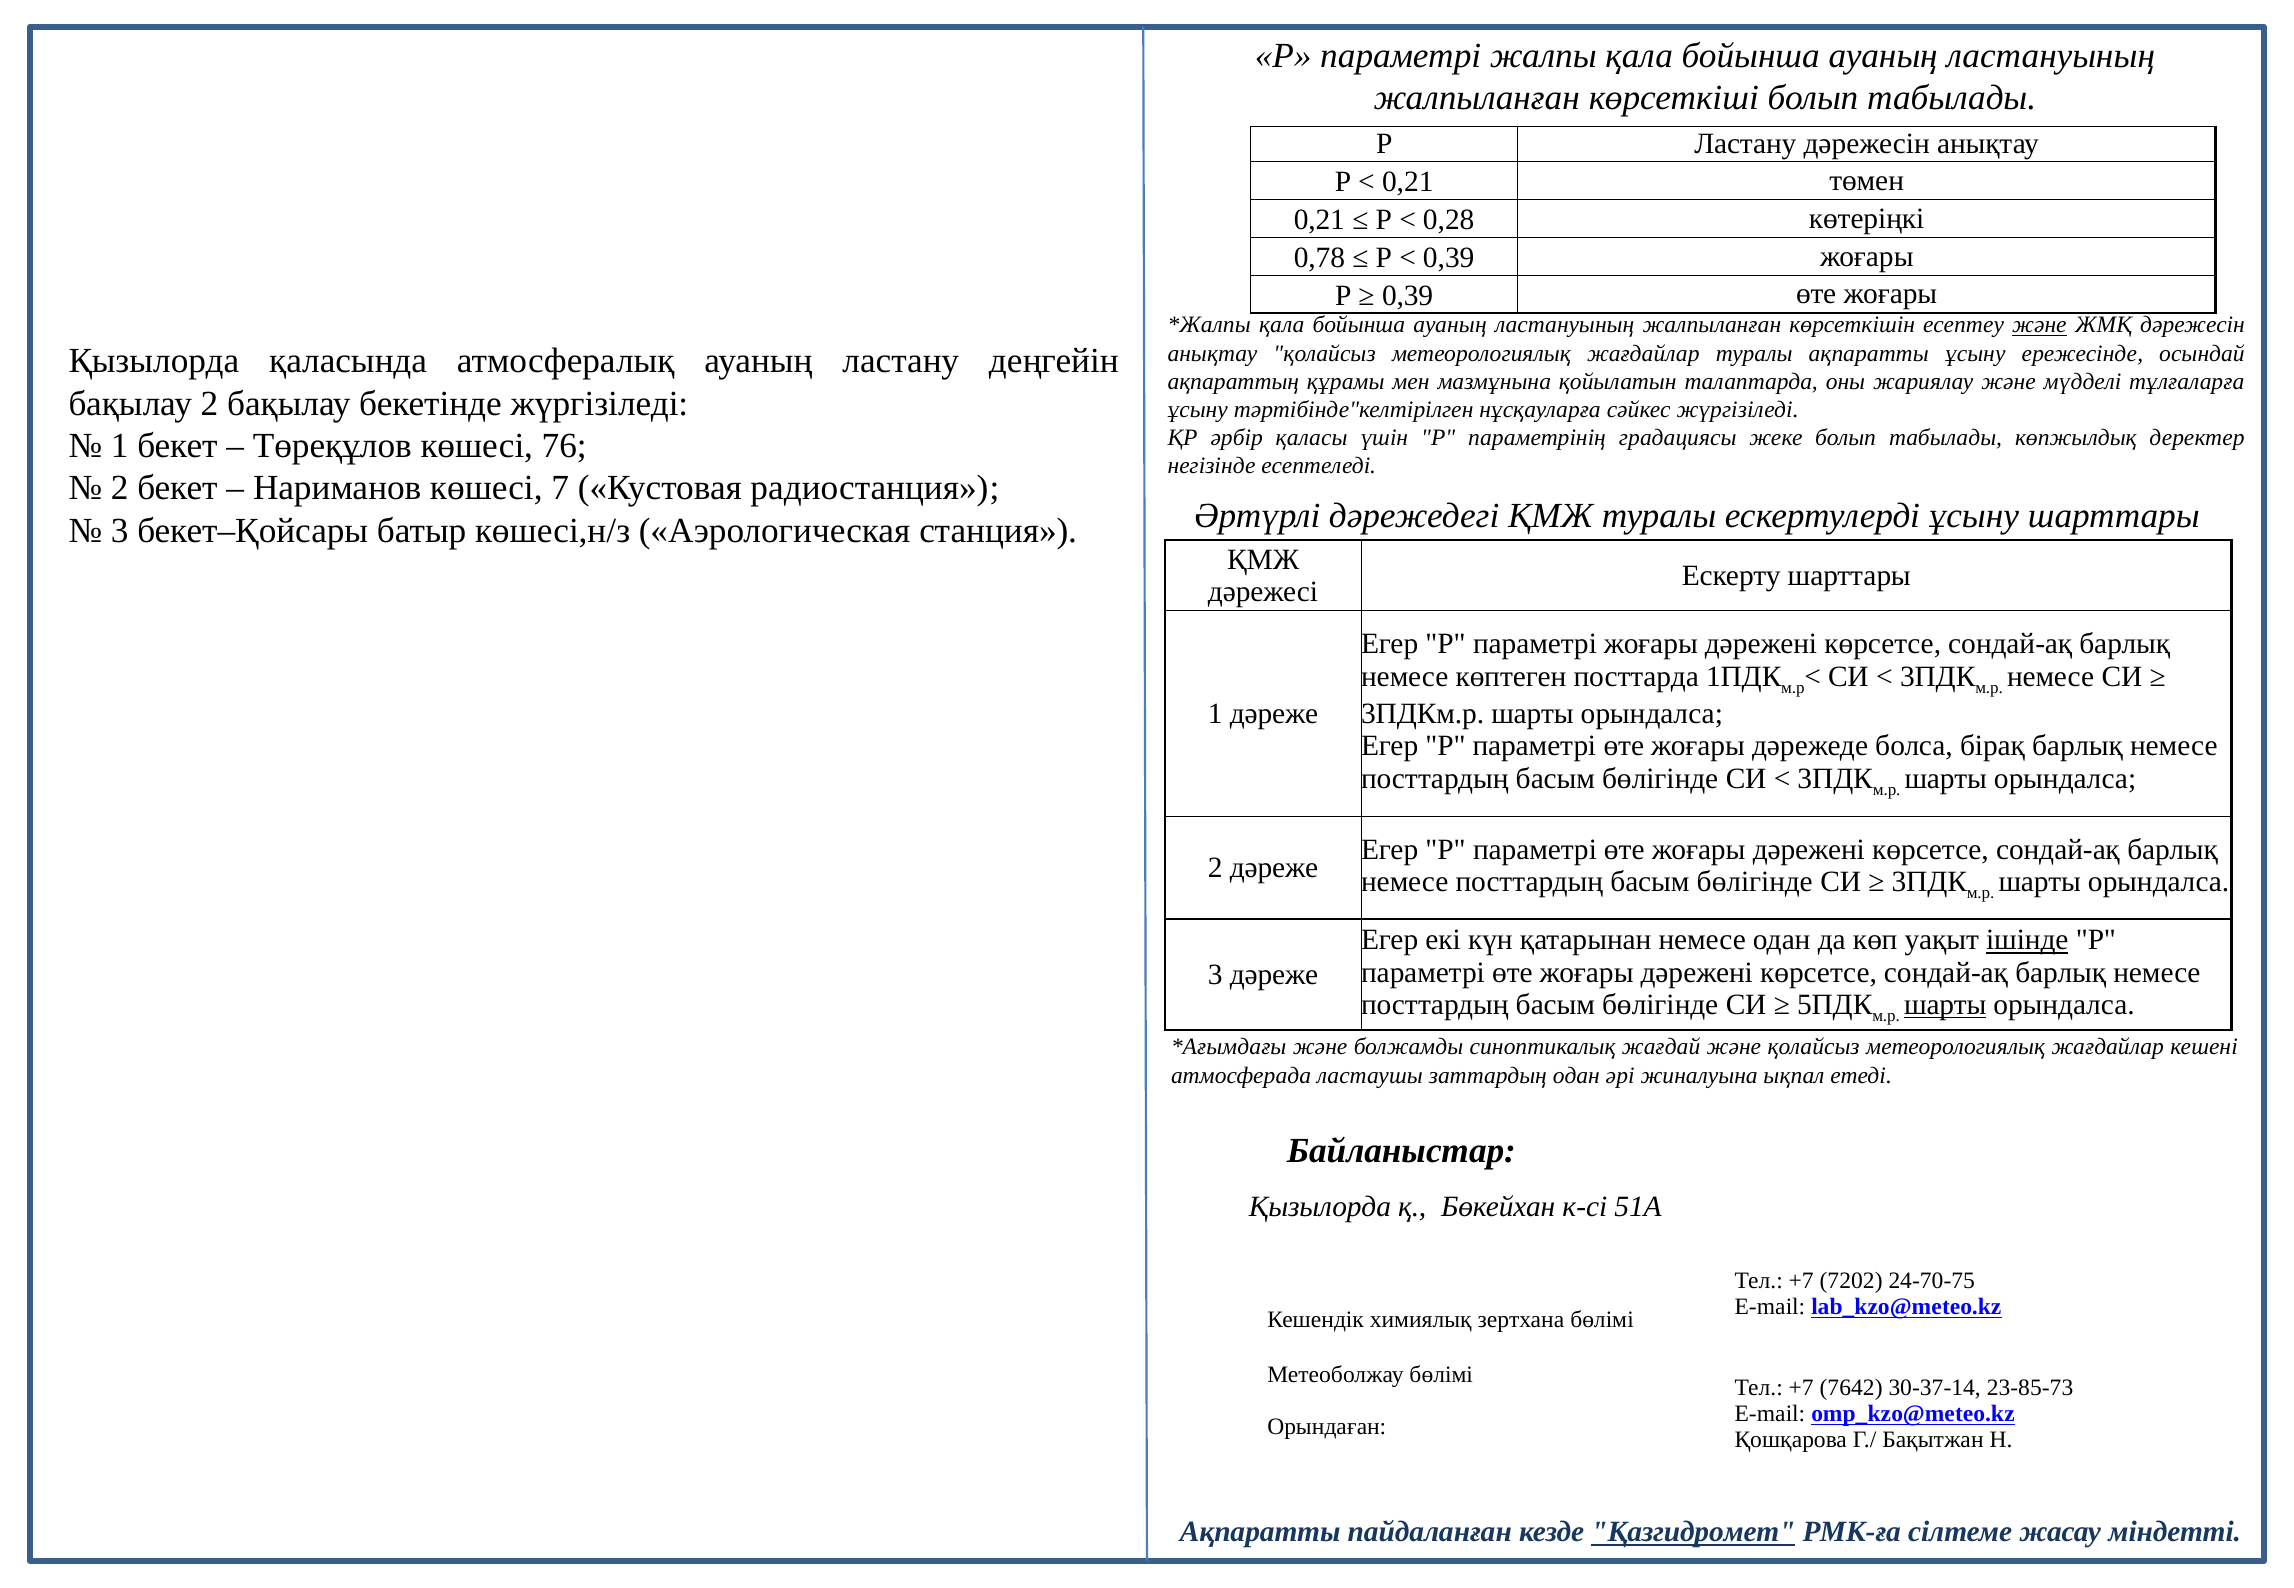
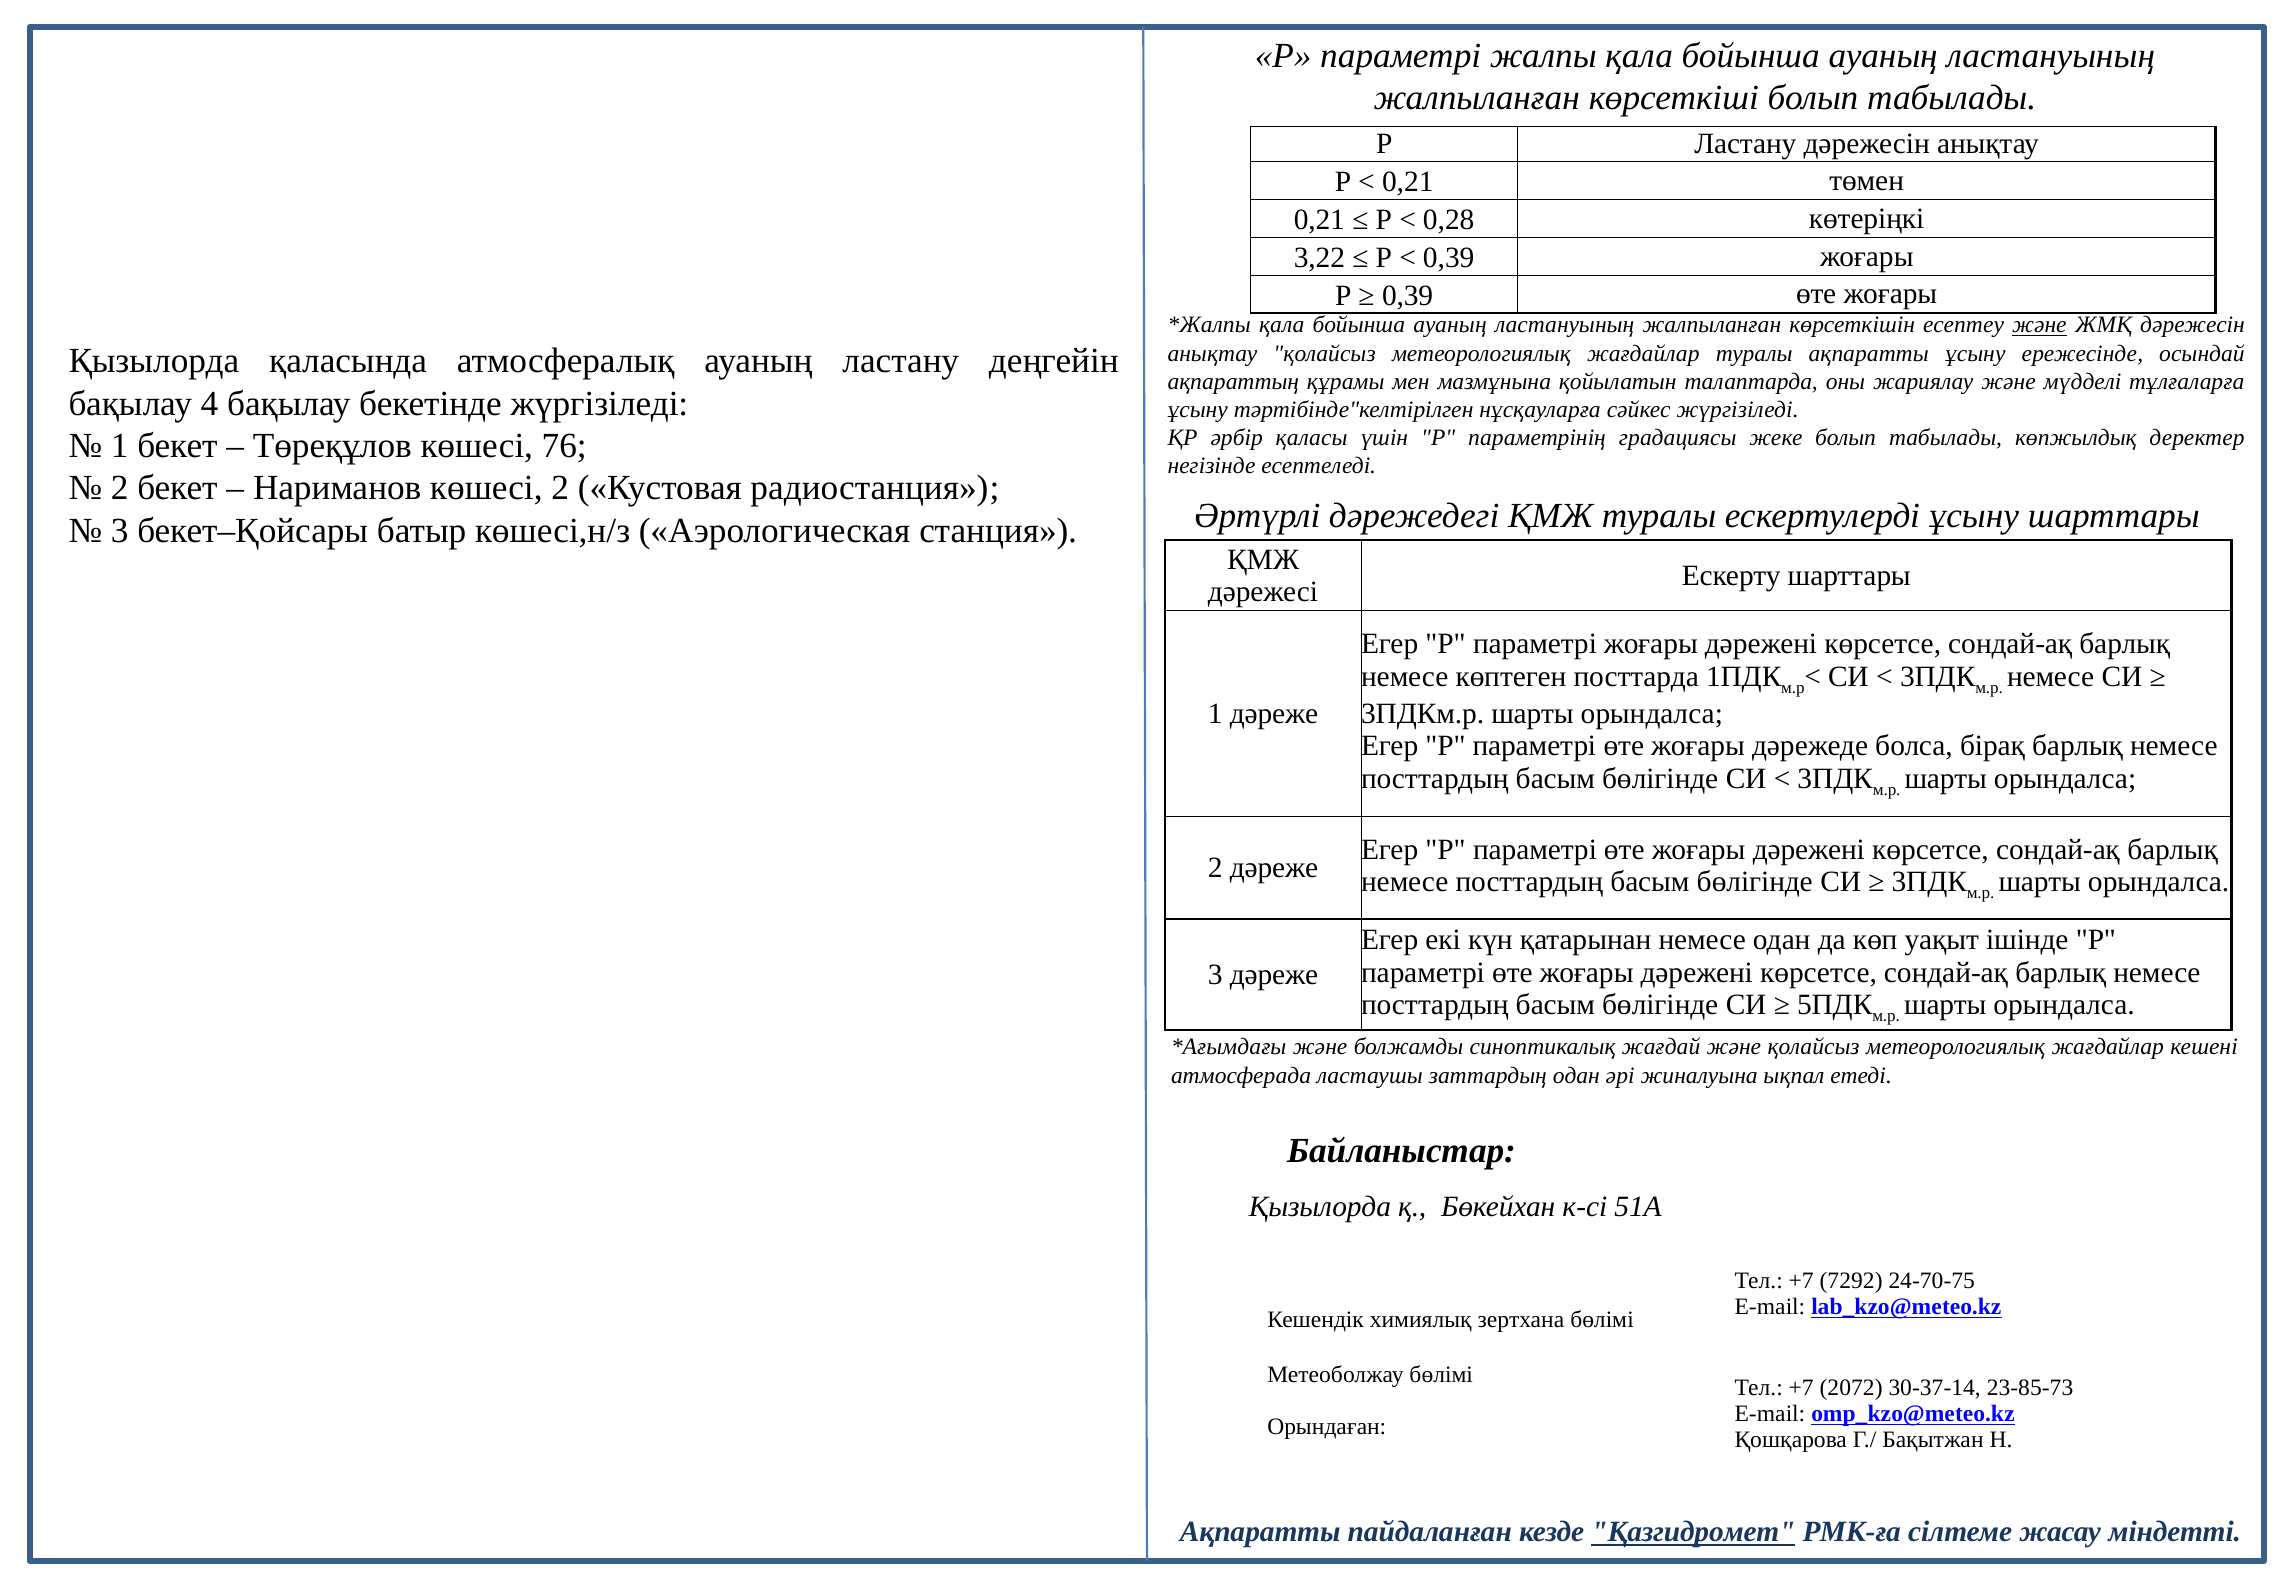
0,78: 0,78 -> 3,22
бақылау 2: 2 -> 4
көшесі 7: 7 -> 2
ішінде underline: present -> none
шарты at (1945, 1005) underline: present -> none
7202: 7202 -> 7292
7642: 7642 -> 2072
